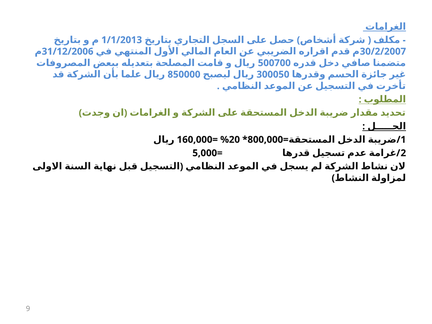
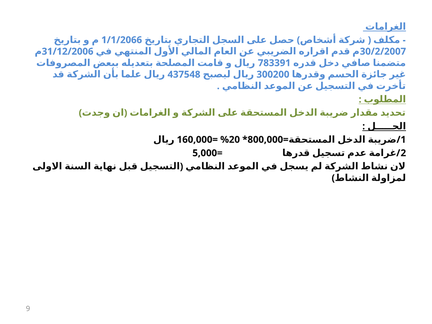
1/1/2013: 1/1/2013 -> 1/1/2066
500700: 500700 -> 783391
850000: 850000 -> 437548
300050: 300050 -> 300200
